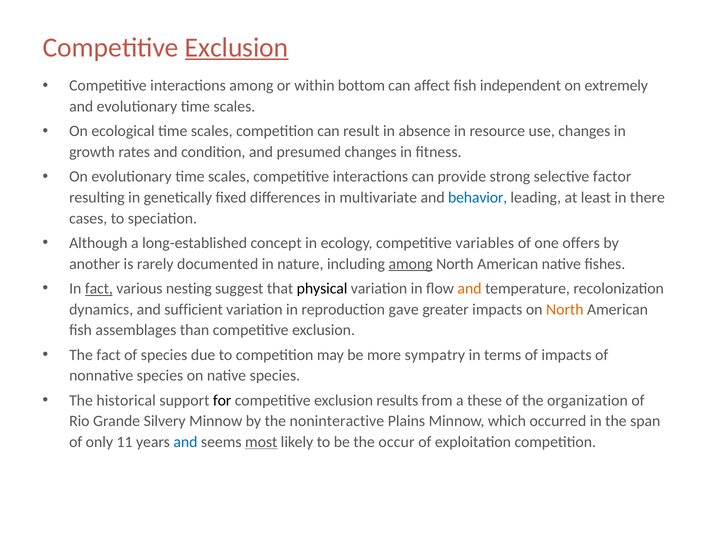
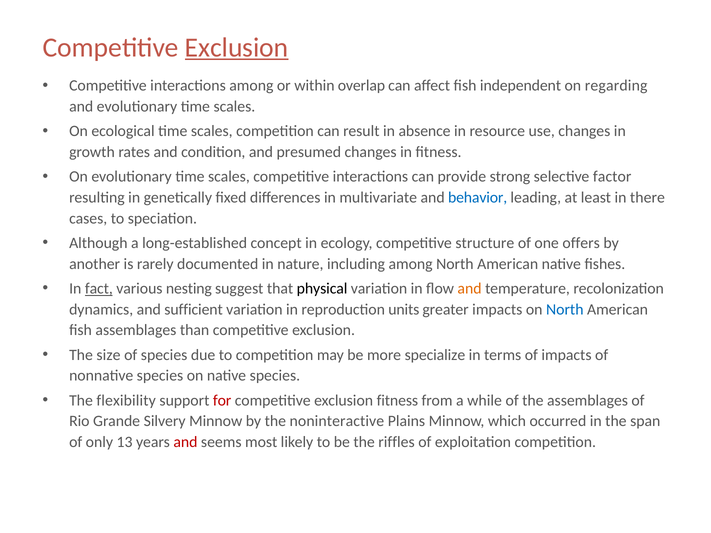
bottom: bottom -> overlap
extremely: extremely -> regarding
variables: variables -> structure
among at (411, 264) underline: present -> none
gave: gave -> units
North at (565, 310) colour: orange -> blue
The fact: fact -> size
sympatry: sympatry -> specialize
historical: historical -> flexibility
for colour: black -> red
exclusion results: results -> fitness
these: these -> while
the organization: organization -> assemblages
11: 11 -> 13
and at (185, 442) colour: blue -> red
most underline: present -> none
occur: occur -> riffles
